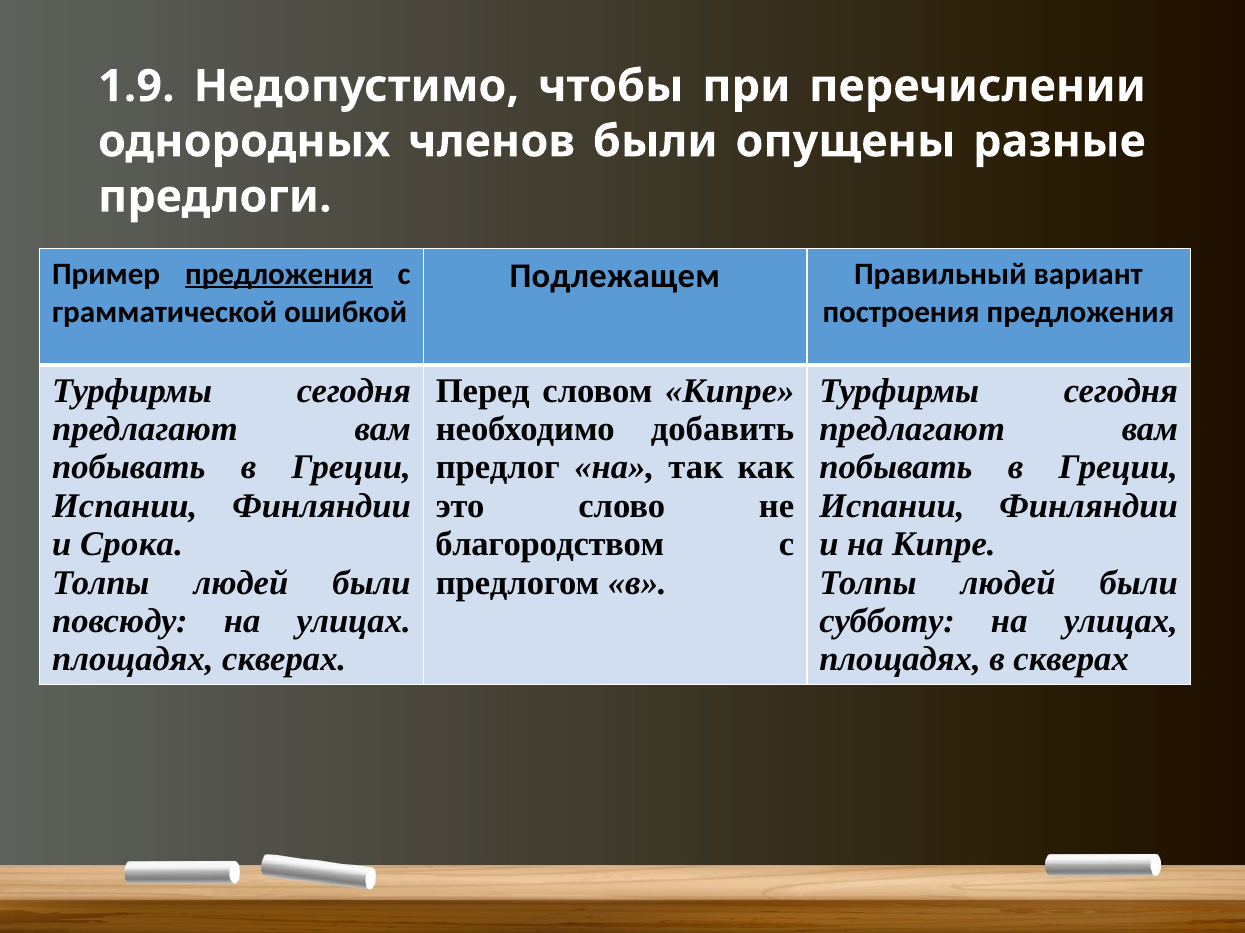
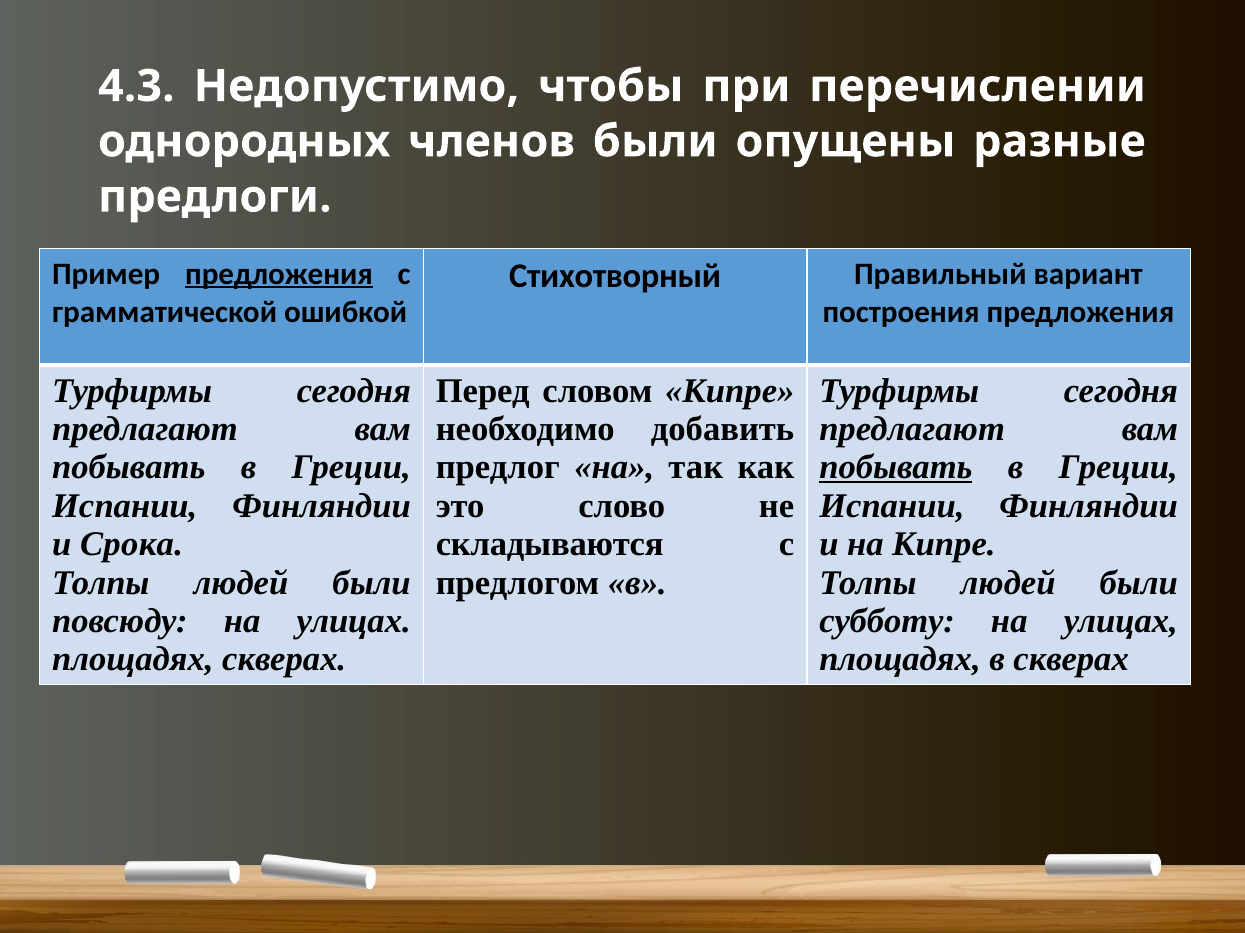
1.9: 1.9 -> 4.3
Подлежащем: Подлежащем -> Стихотворный
побывать at (896, 468) underline: none -> present
благородством: благородством -> складываются
